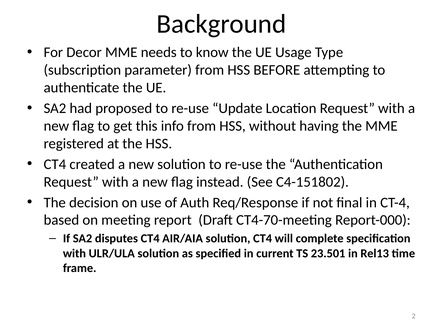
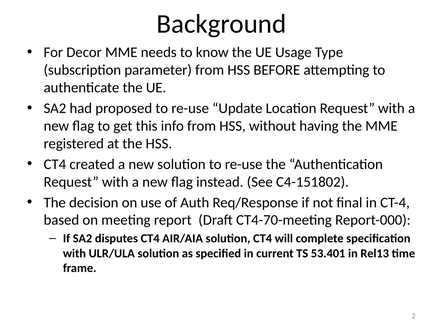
23.501: 23.501 -> 53.401
